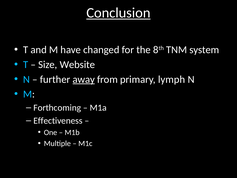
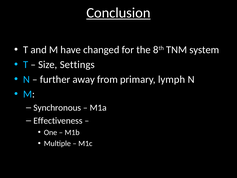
Website: Website -> Settings
away underline: present -> none
Forthcoming: Forthcoming -> Synchronous
